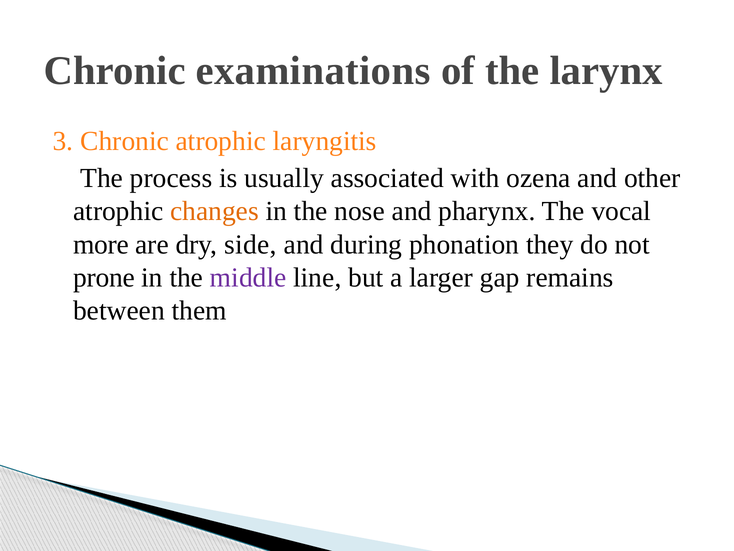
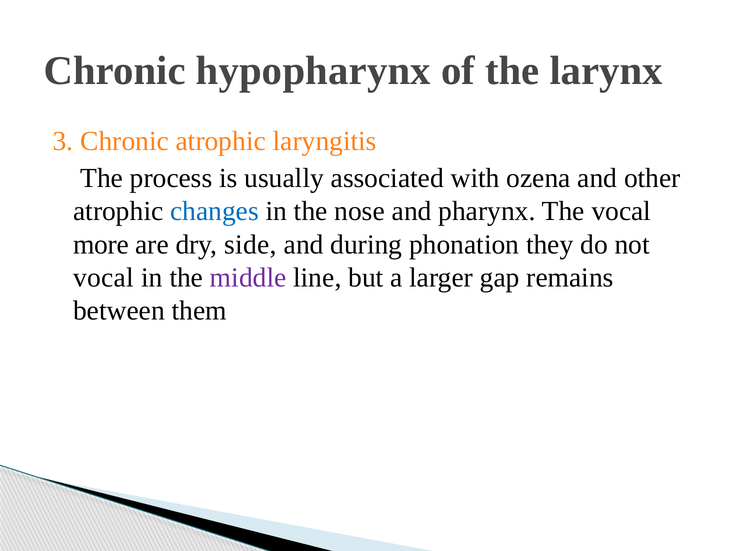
examinations: examinations -> hypopharynx
changes colour: orange -> blue
prone at (104, 277): prone -> vocal
